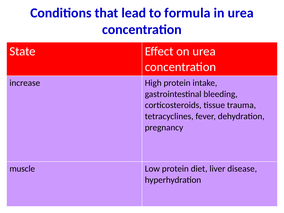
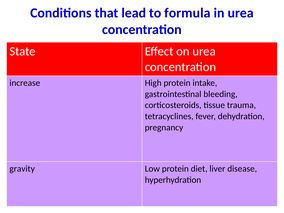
muscle: muscle -> gravity
